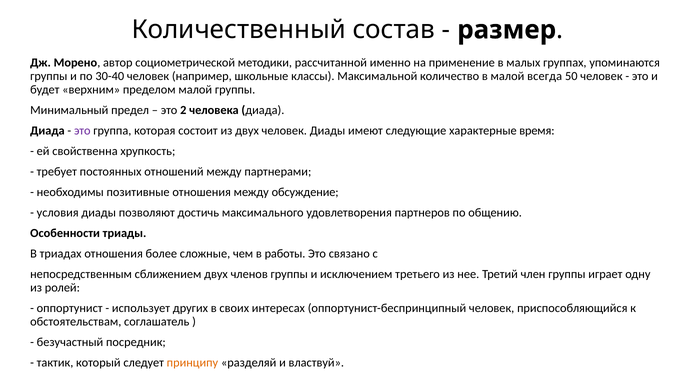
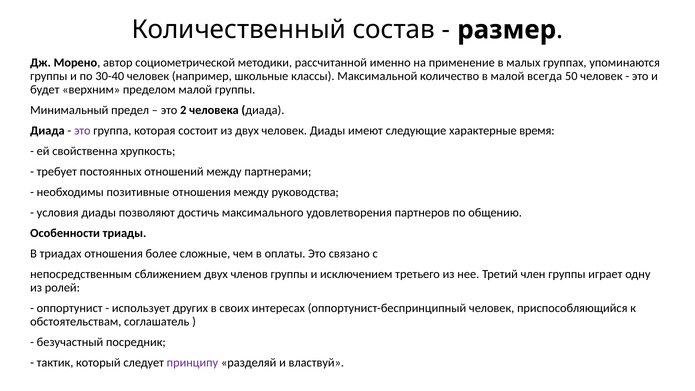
обсуждение: обсуждение -> руководства
работы: работы -> оплаты
принципу colour: orange -> purple
